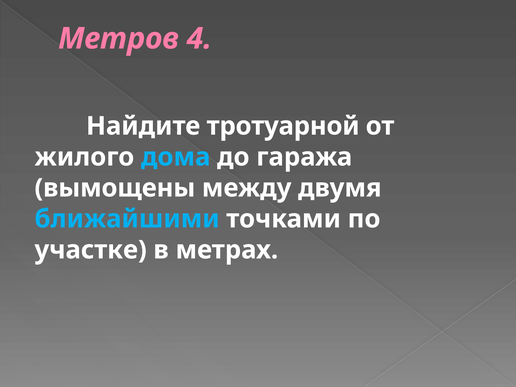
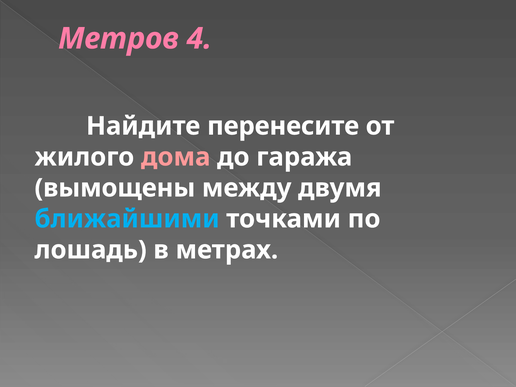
тротуарной: тротуарной -> перенесите
дома colour: light blue -> pink
участке: участке -> лошадь
